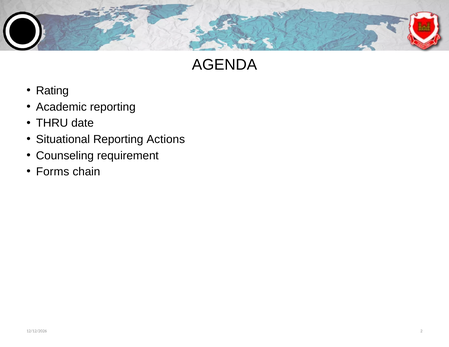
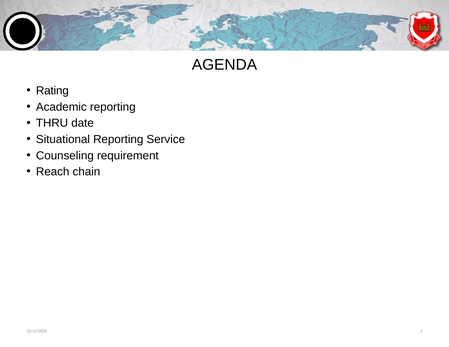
Actions: Actions -> Service
Forms: Forms -> Reach
